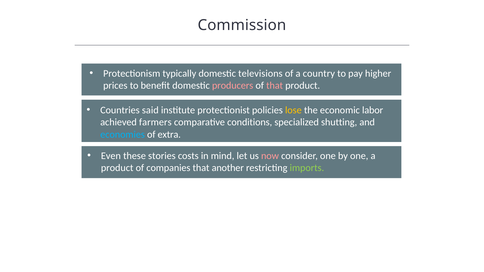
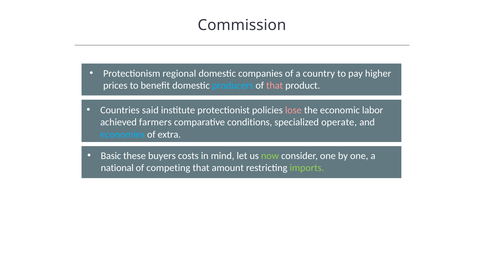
typically: typically -> regional
televisions: televisions -> companies
producers colour: pink -> light blue
lose colour: yellow -> pink
shutting: shutting -> operate
Even: Even -> Basic
stories: stories -> buyers
now colour: pink -> light green
product at (117, 168): product -> national
companies: companies -> competing
another: another -> amount
